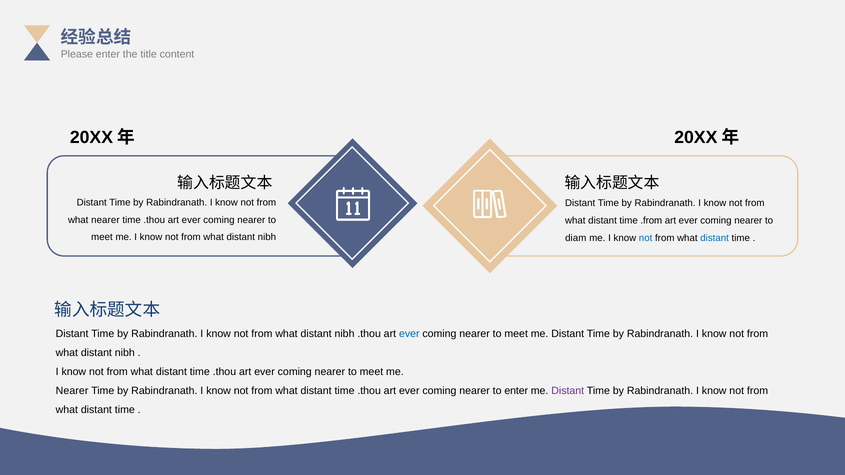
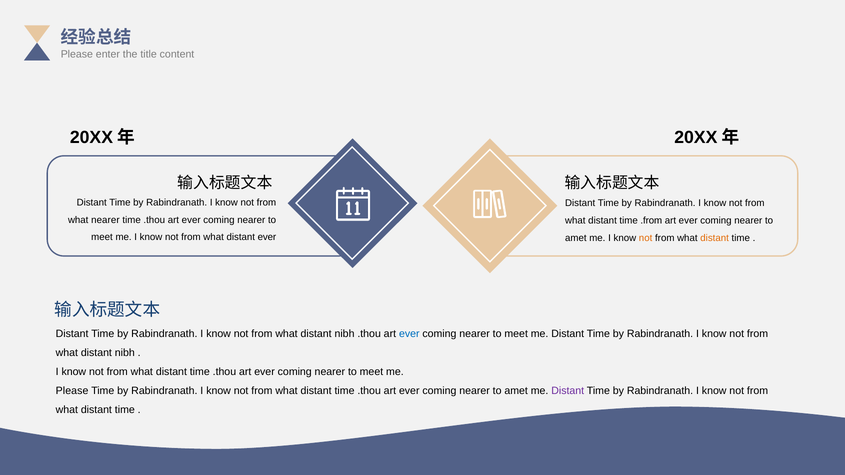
nibh at (267, 237): nibh -> ever
diam at (576, 238): diam -> amet
not at (646, 238) colour: blue -> orange
distant at (715, 238) colour: blue -> orange
Nearer at (72, 391): Nearer -> Please
enter at (516, 391): enter -> amet
